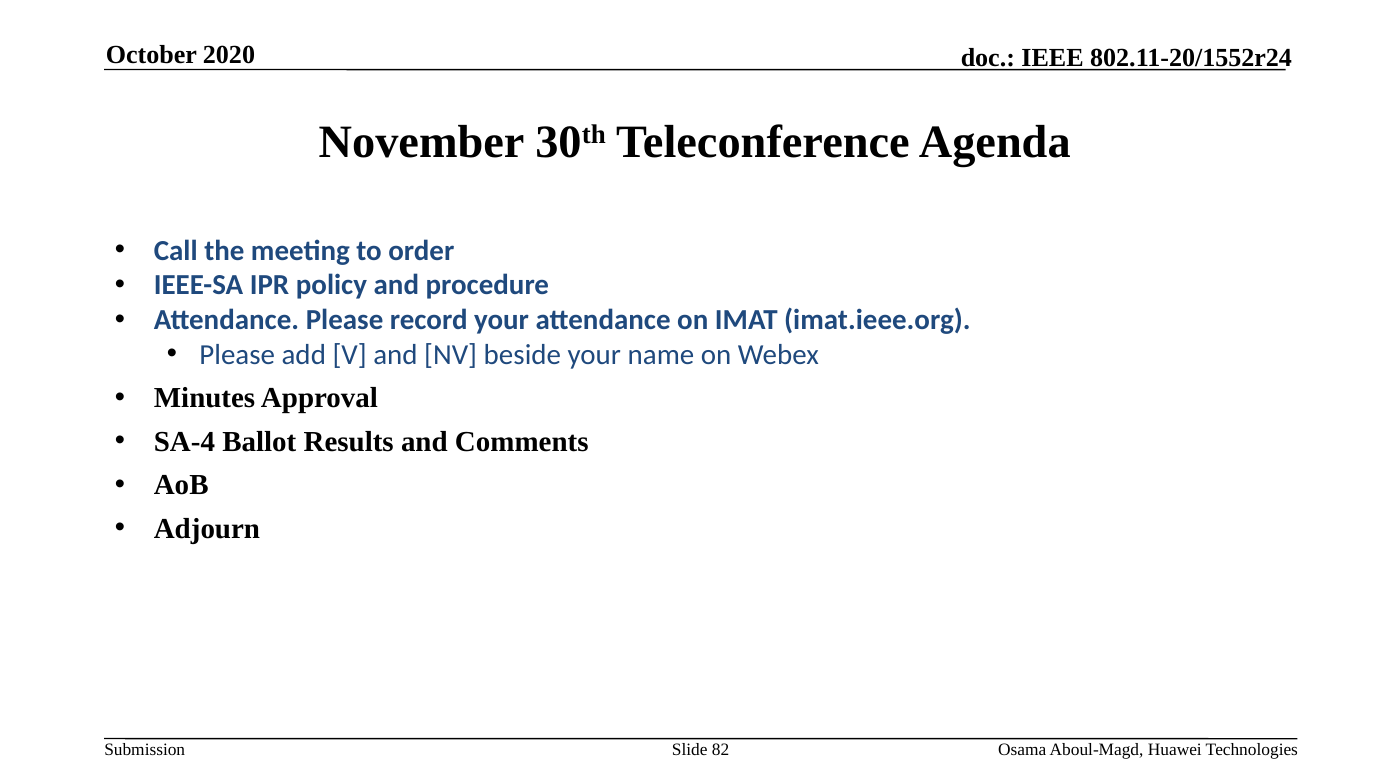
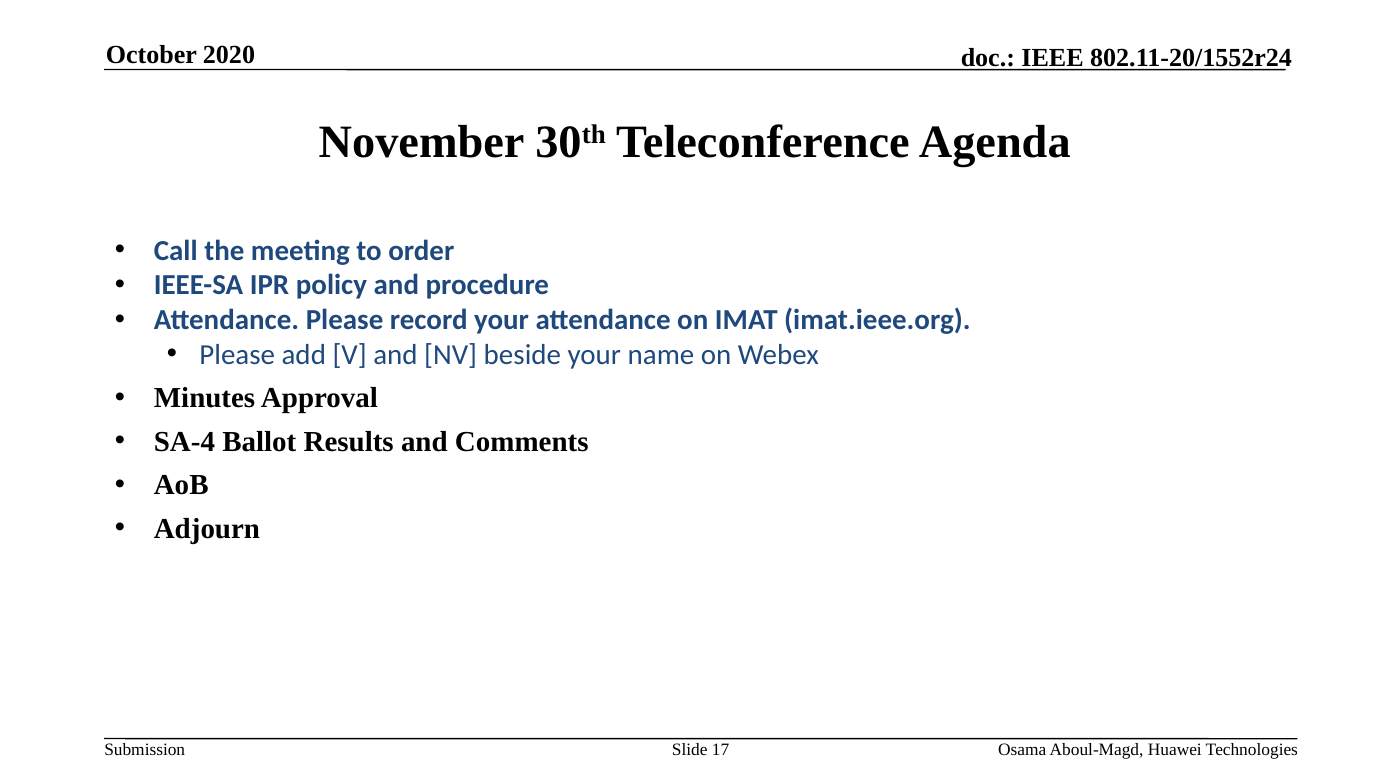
82: 82 -> 17
